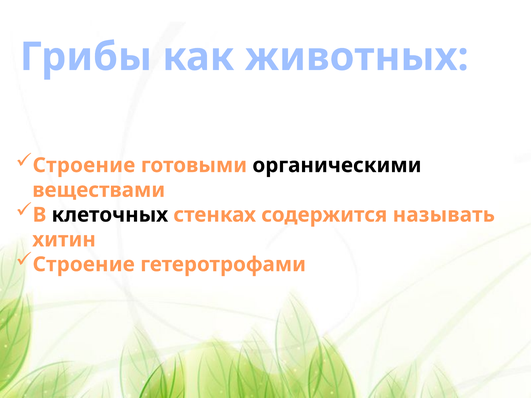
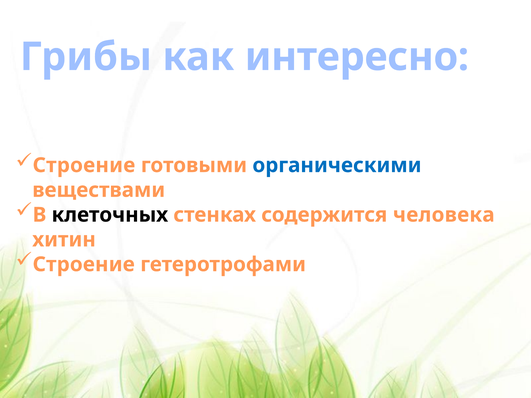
животных: животных -> интересно
органическими colour: black -> blue
называть: называть -> человека
